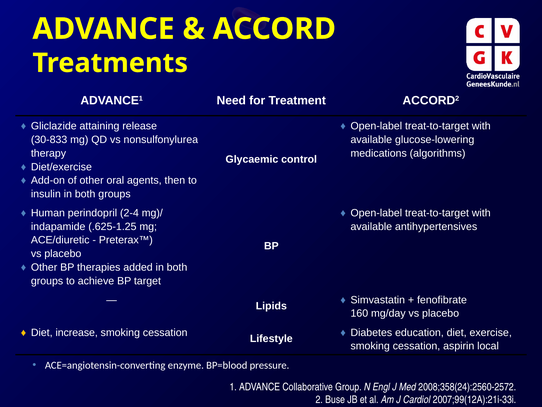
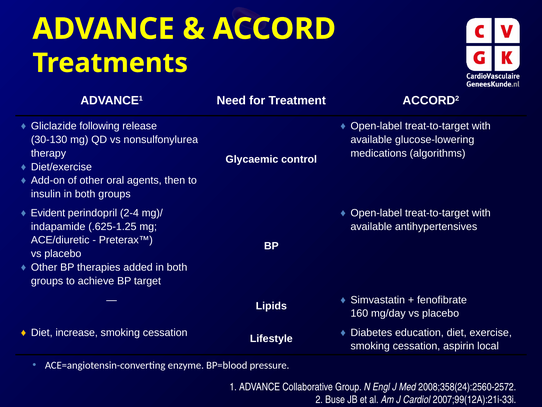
attaining: attaining -> following
30-833: 30-833 -> 30-130
Human: Human -> Evident
